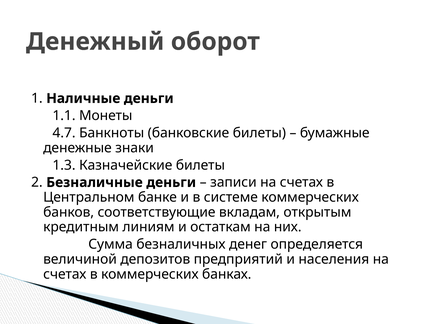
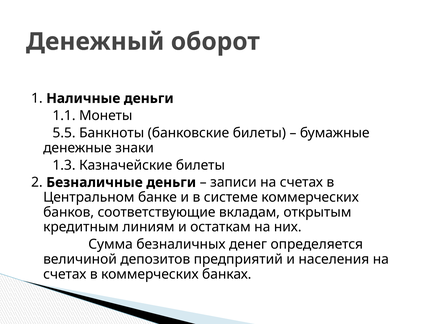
4.7: 4.7 -> 5.5
